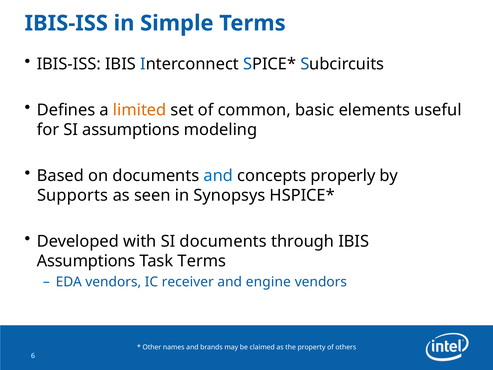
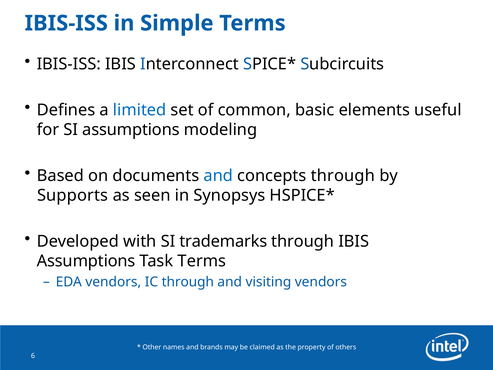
limited colour: orange -> blue
concepts properly: properly -> through
SI documents: documents -> trademarks
IC receiver: receiver -> through
engine: engine -> visiting
